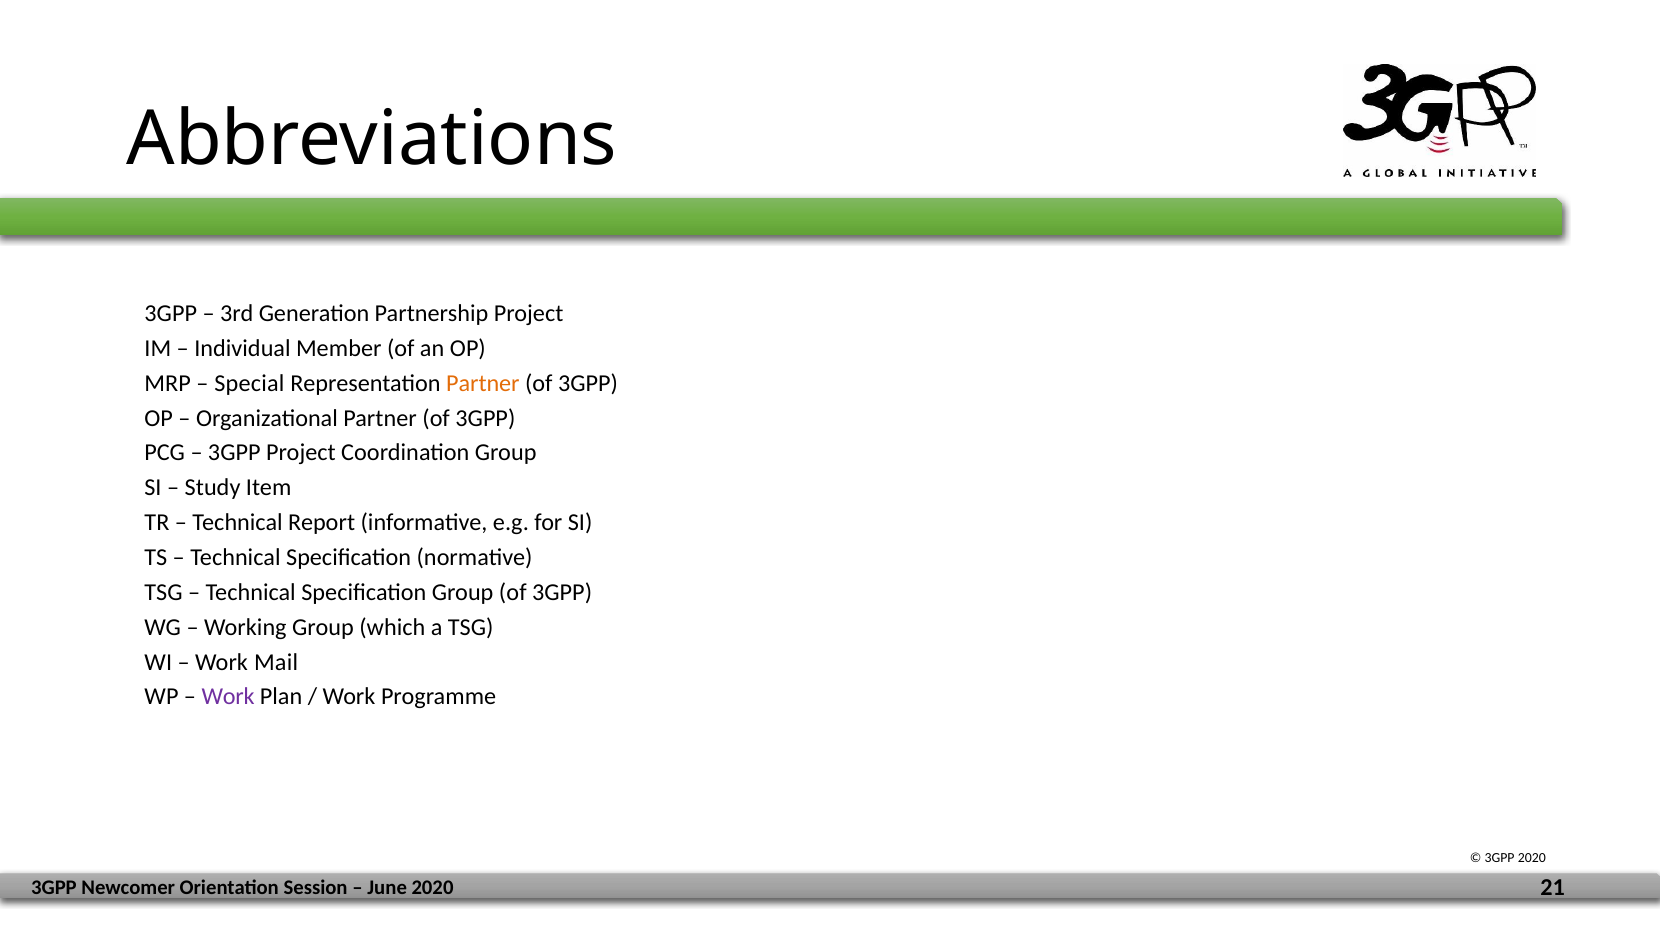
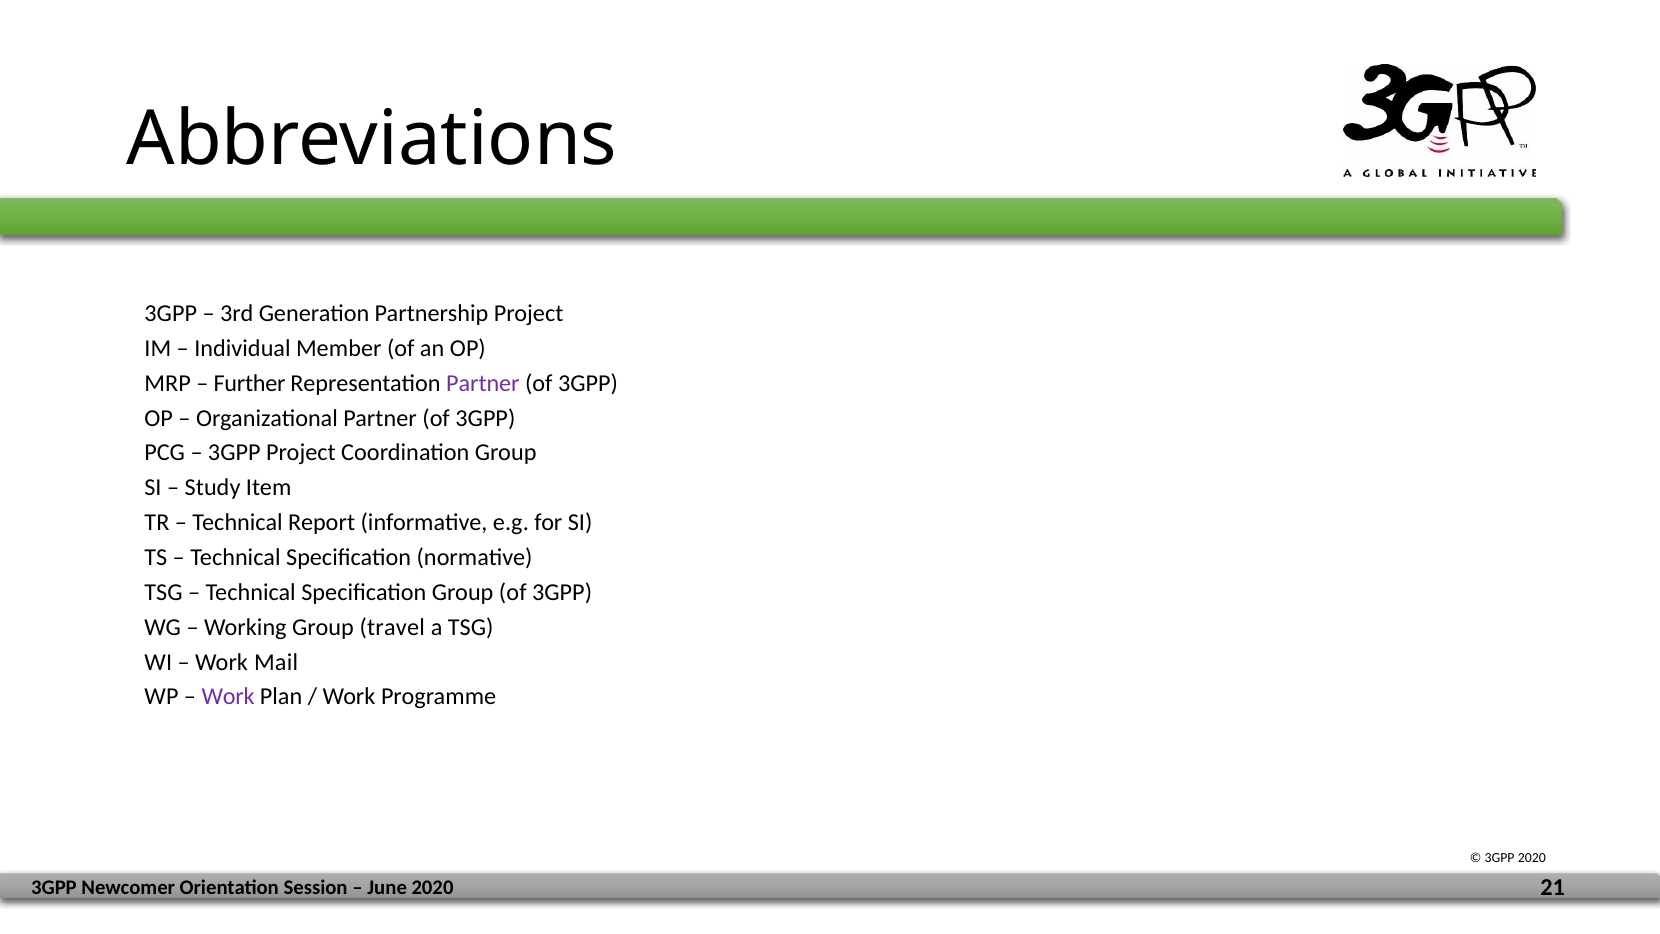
Special: Special -> Further
Partner at (483, 383) colour: orange -> purple
which: which -> travel
